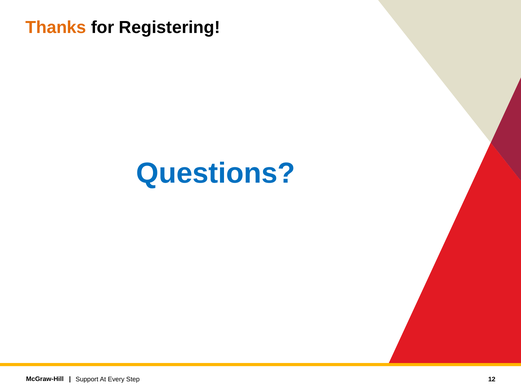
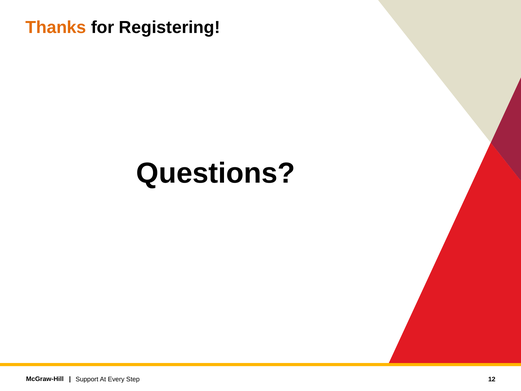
Questions colour: blue -> black
